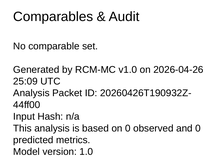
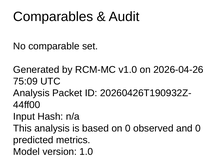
25:09: 25:09 -> 75:09
